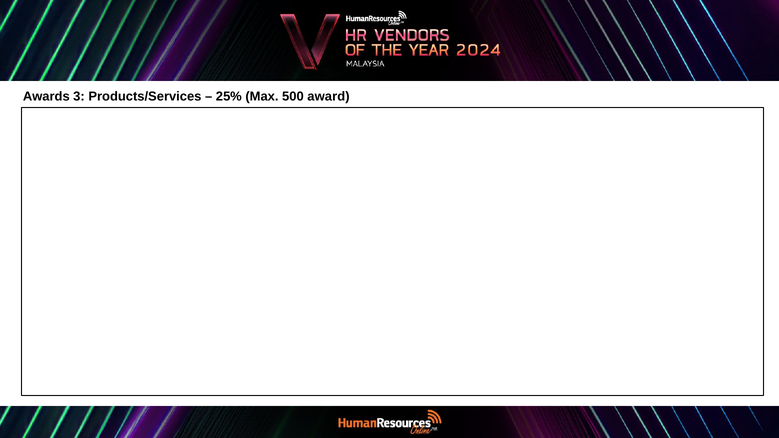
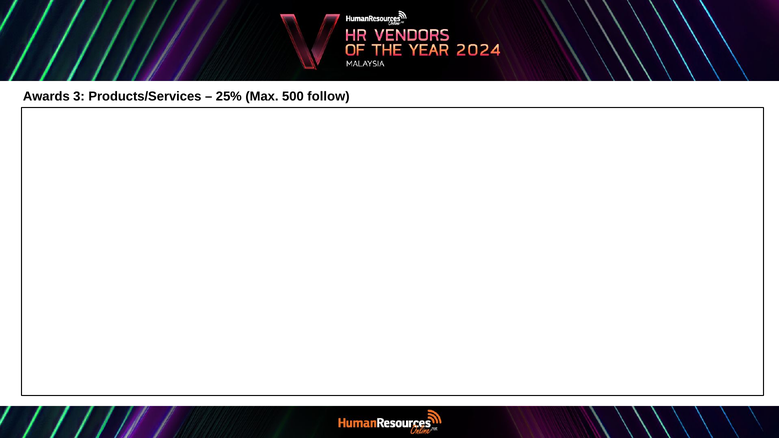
award: award -> follow
